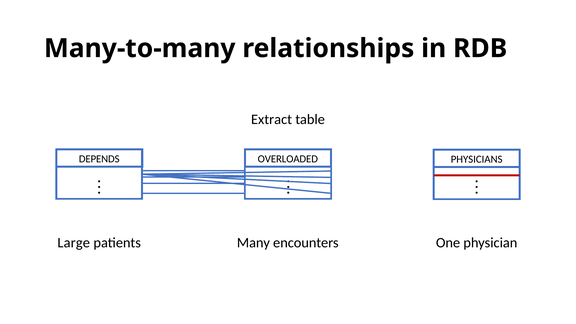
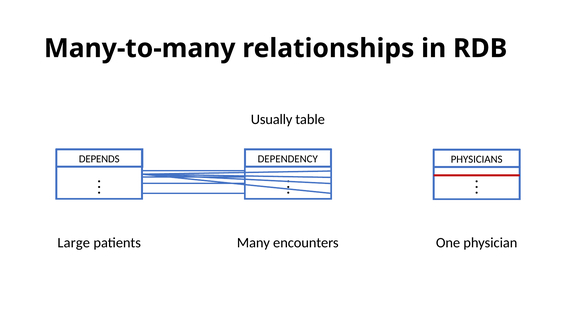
Extract: Extract -> Usually
OVERLOADED: OVERLOADED -> DEPENDENCY
